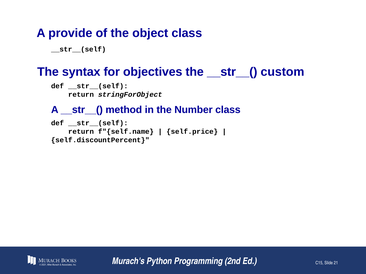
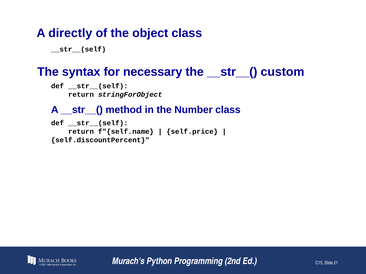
provide: provide -> directly
objectives: objectives -> necessary
